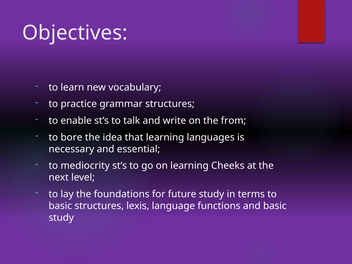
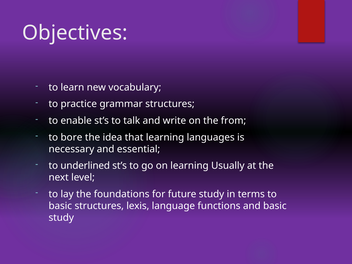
mediocrity: mediocrity -> underlined
Cheeks: Cheeks -> Usually
